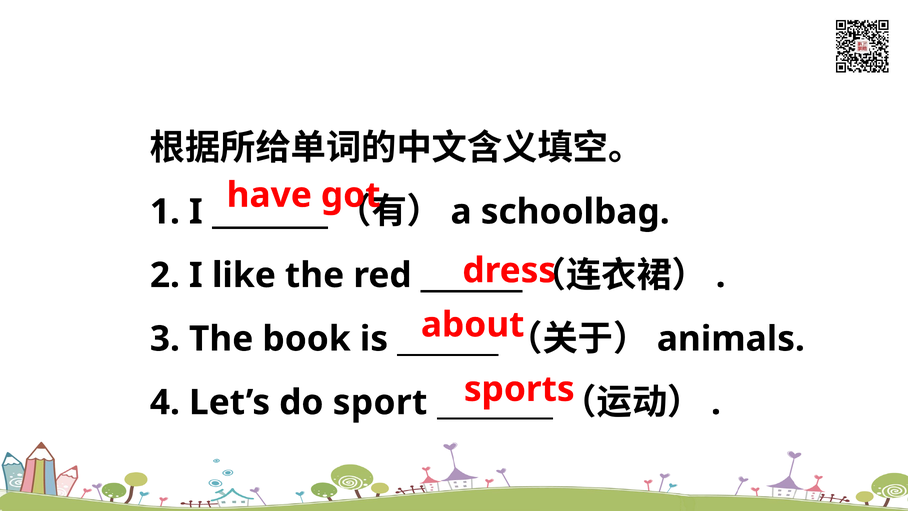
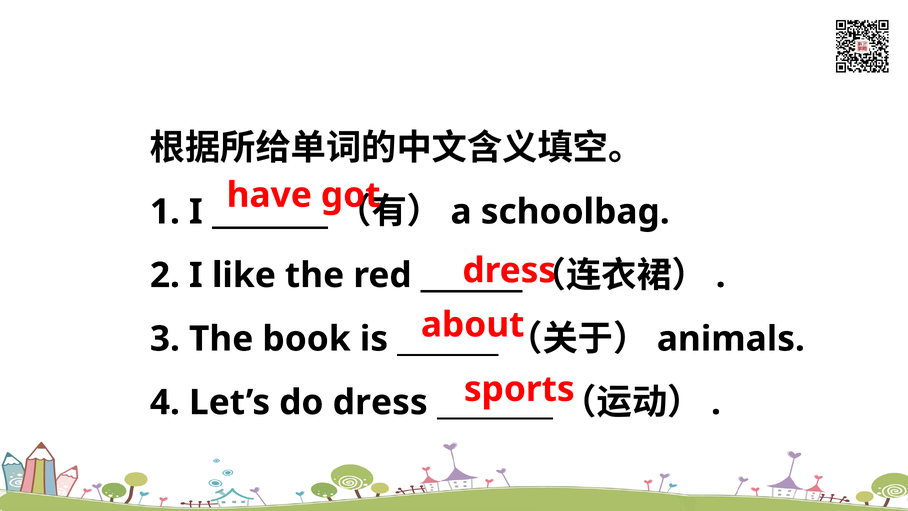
do sport: sport -> dress
